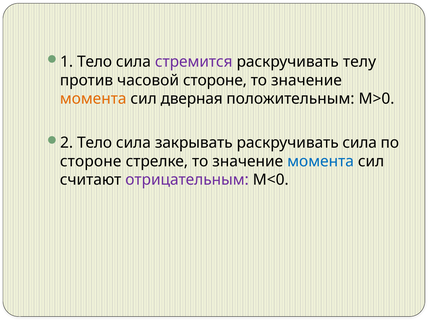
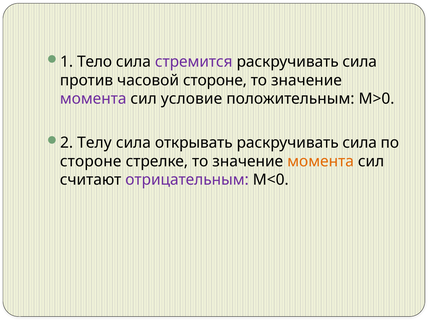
телу at (360, 62): телу -> сила
момента at (93, 99) colour: orange -> purple
дверная: дверная -> условие
2 Тело: Тело -> Телу
закрывать: закрывать -> открывать
момента at (321, 161) colour: blue -> orange
